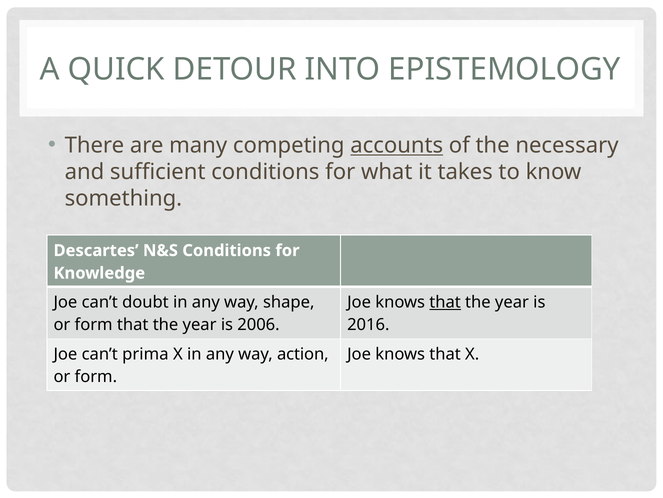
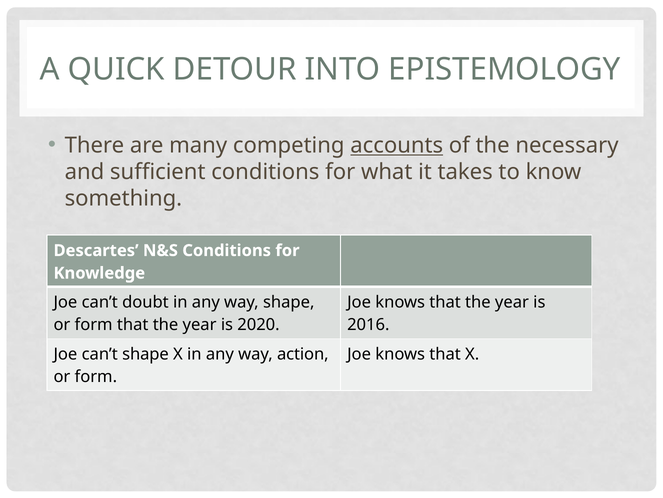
that at (445, 302) underline: present -> none
2006: 2006 -> 2020
can’t prima: prima -> shape
